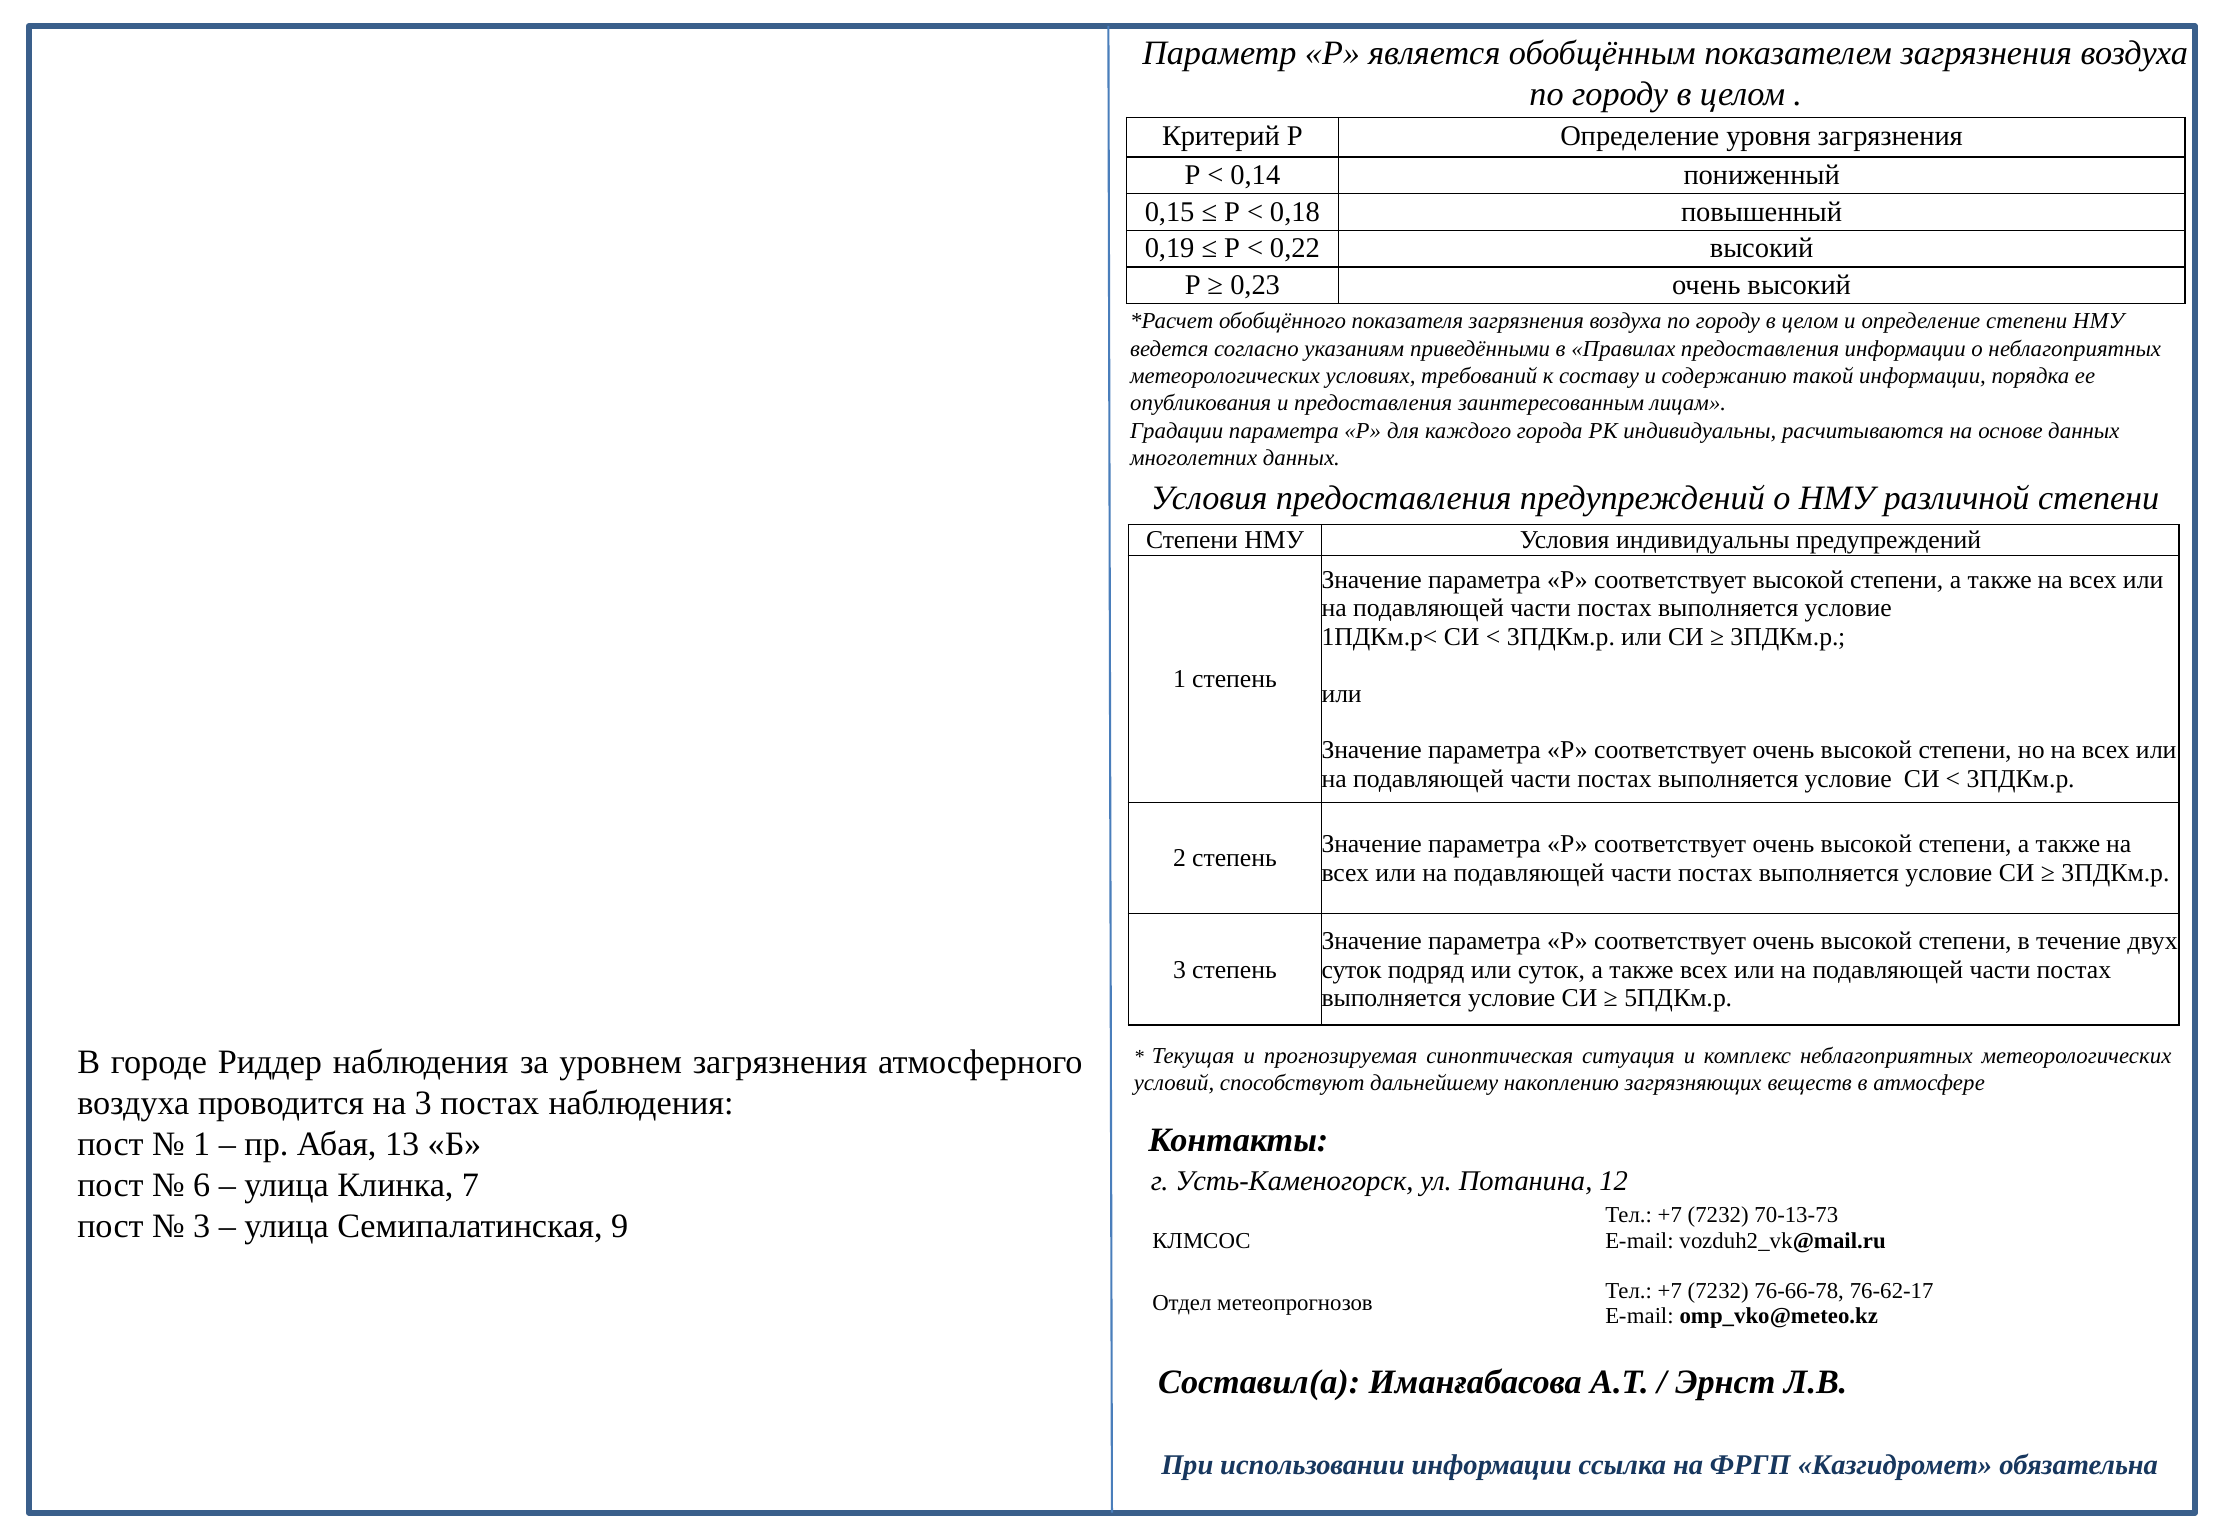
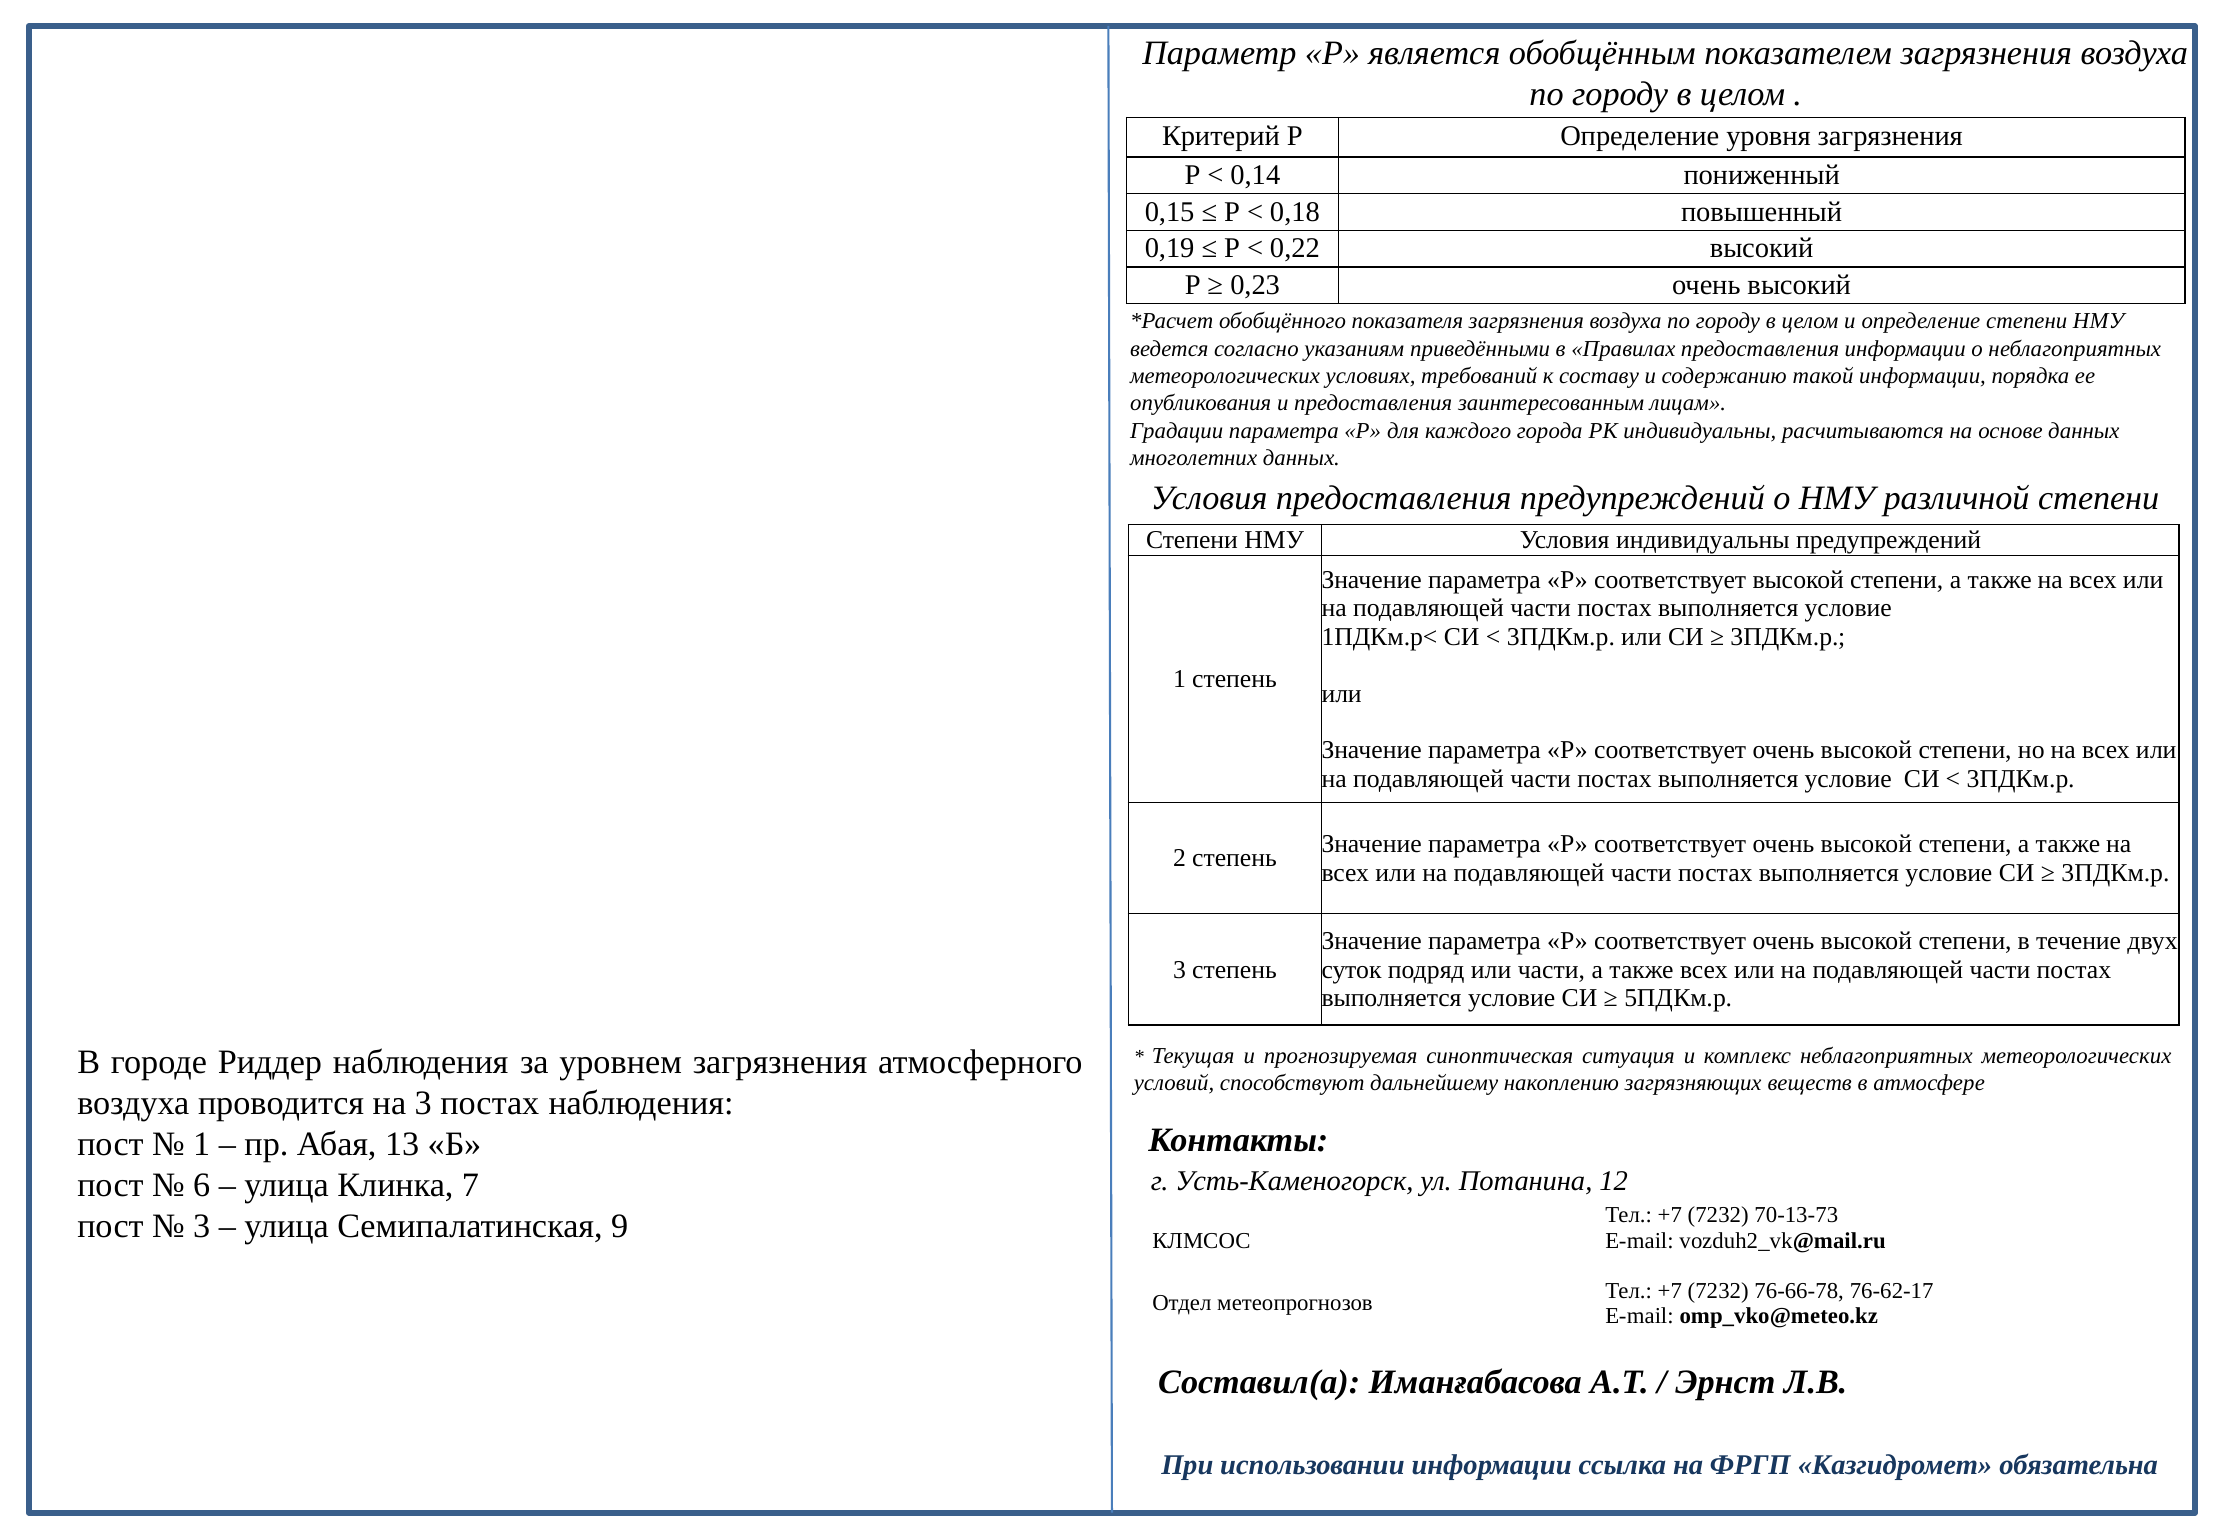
или суток: суток -> части
